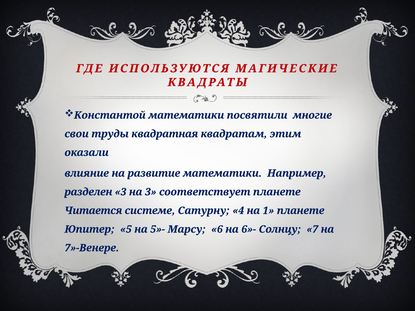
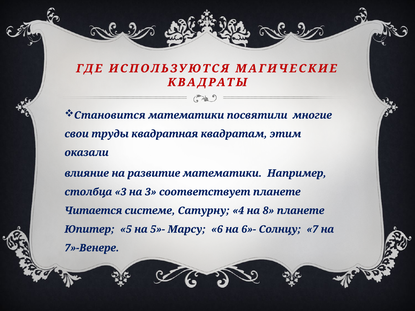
Константой: Константой -> Становится
разделен: разделен -> столбца
1: 1 -> 8
